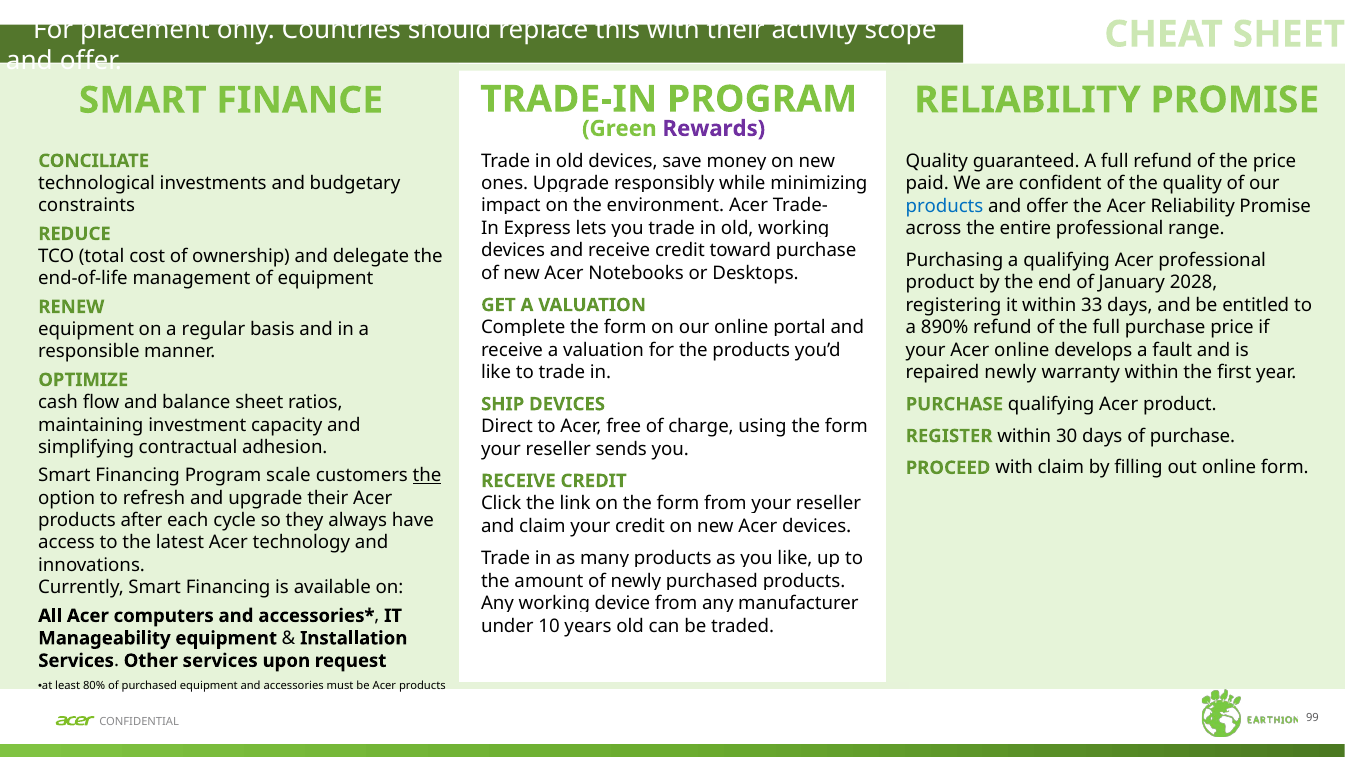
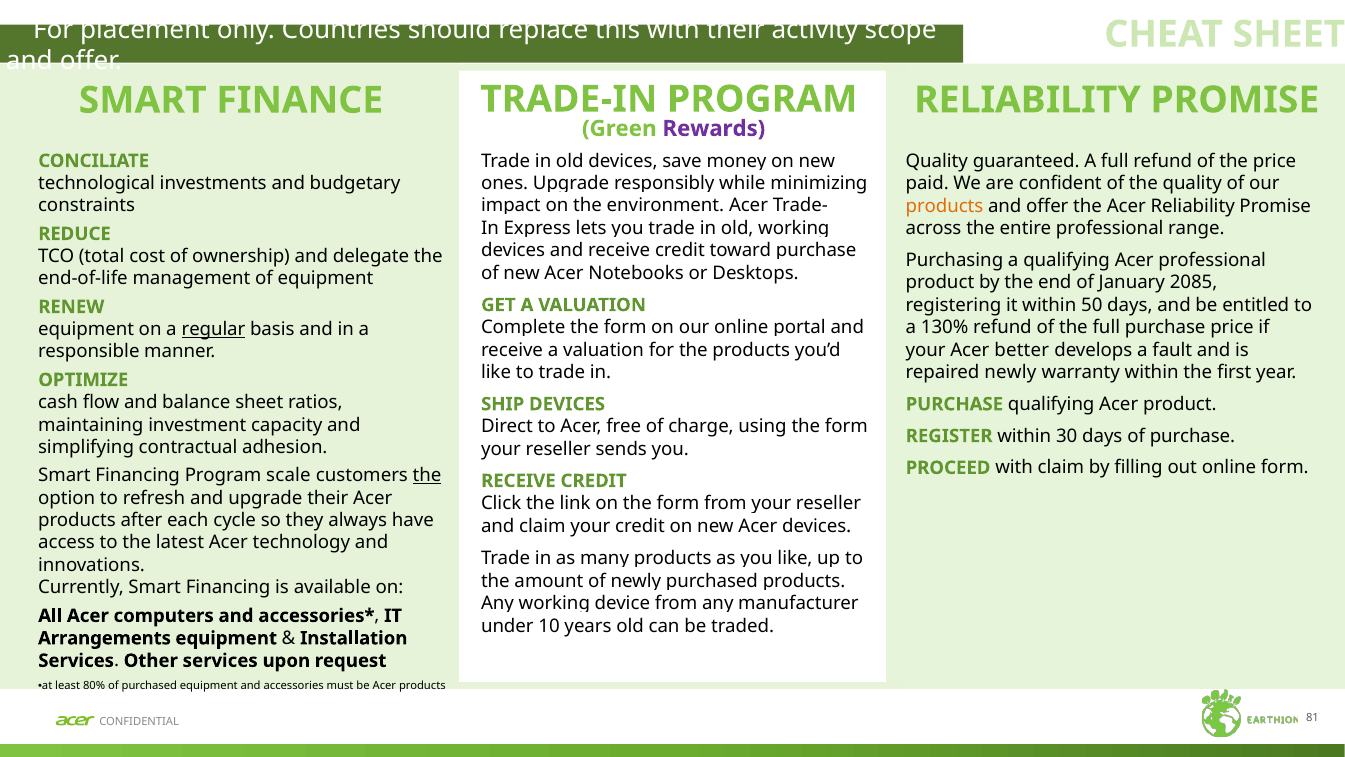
products at (945, 206) colour: blue -> orange
2028: 2028 -> 2085
33: 33 -> 50
890%: 890% -> 130%
regular underline: none -> present
Acer online: online -> better
Manageability: Manageability -> Arrangements
99: 99 -> 81
